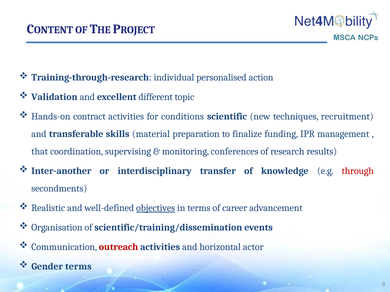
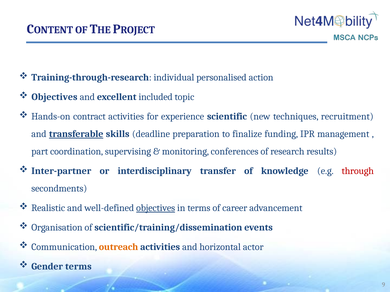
Validation at (54, 97): Validation -> Objectives
different: different -> included
conditions: conditions -> experience
transferable underline: none -> present
material: material -> deadline
that: that -> part
Inter-another: Inter-another -> Inter-partner
outreach colour: red -> orange
